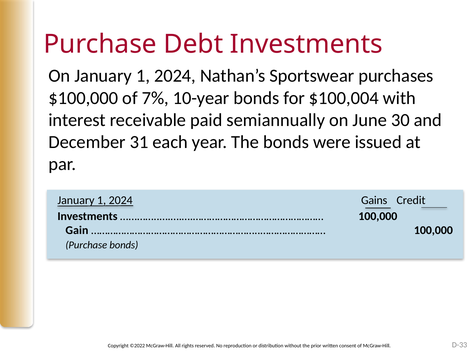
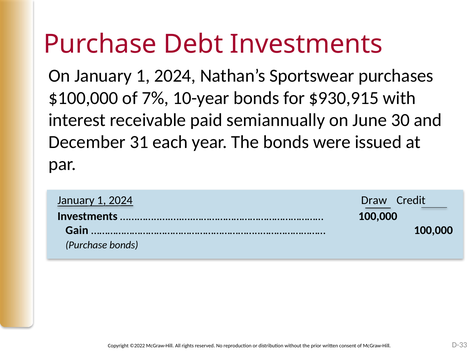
$100,004: $100,004 -> $930,915
Gains: Gains -> Draw
